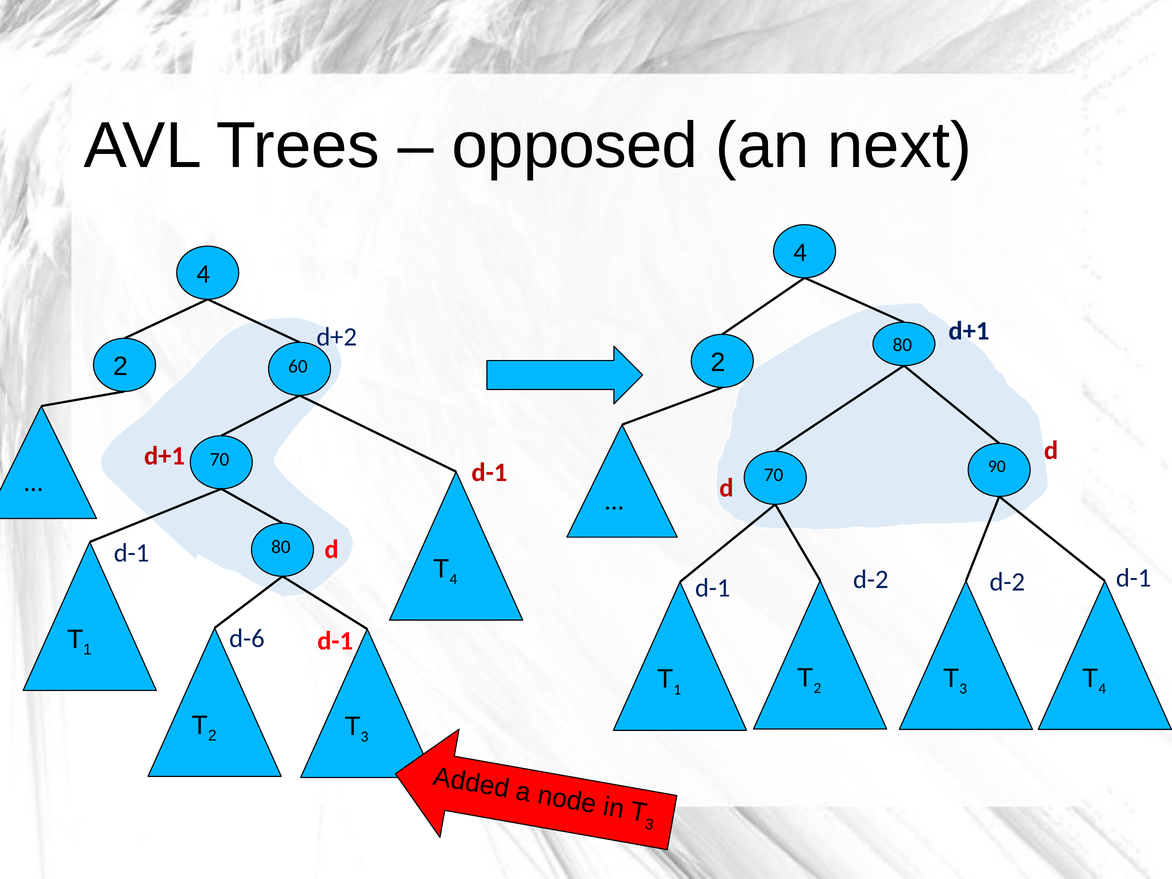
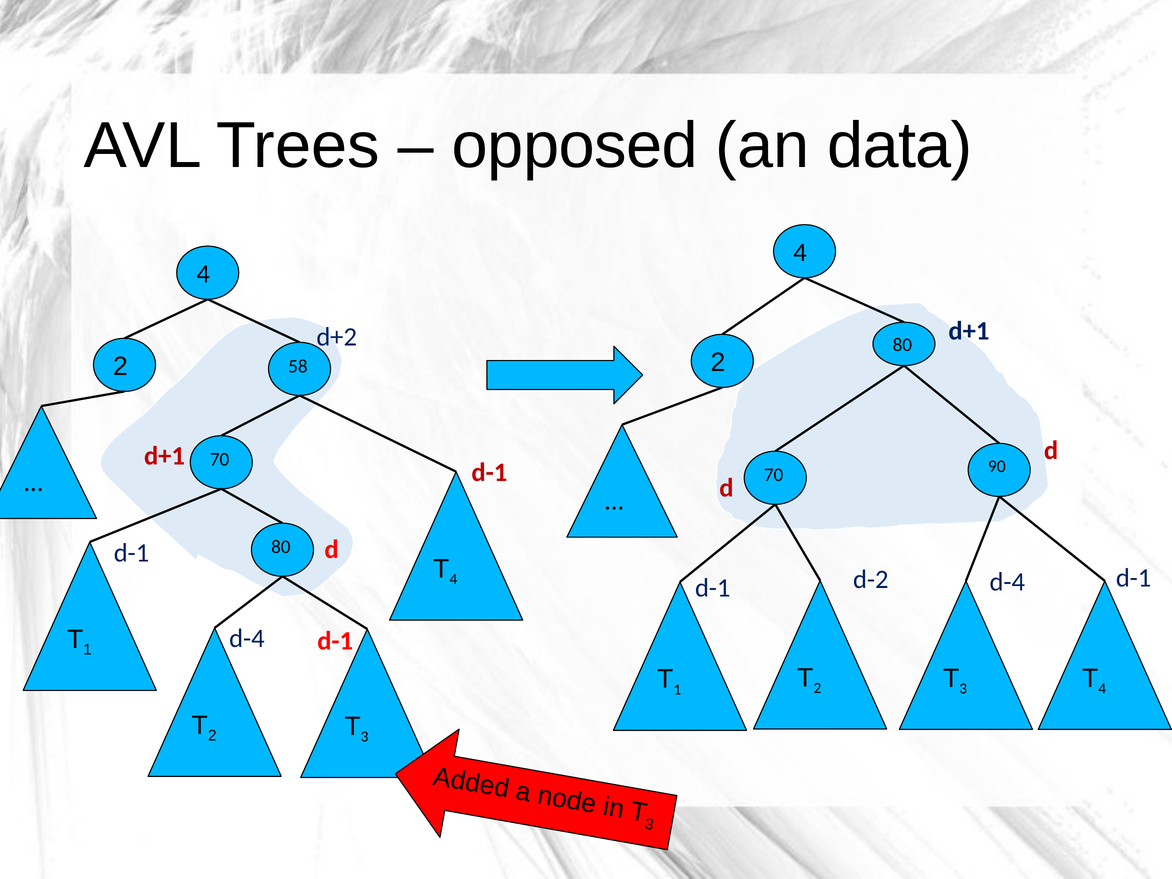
next: next -> data
60: 60 -> 58
d-2 at (1007, 582): d-2 -> d-4
d-6 at (247, 638): d-6 -> d-4
